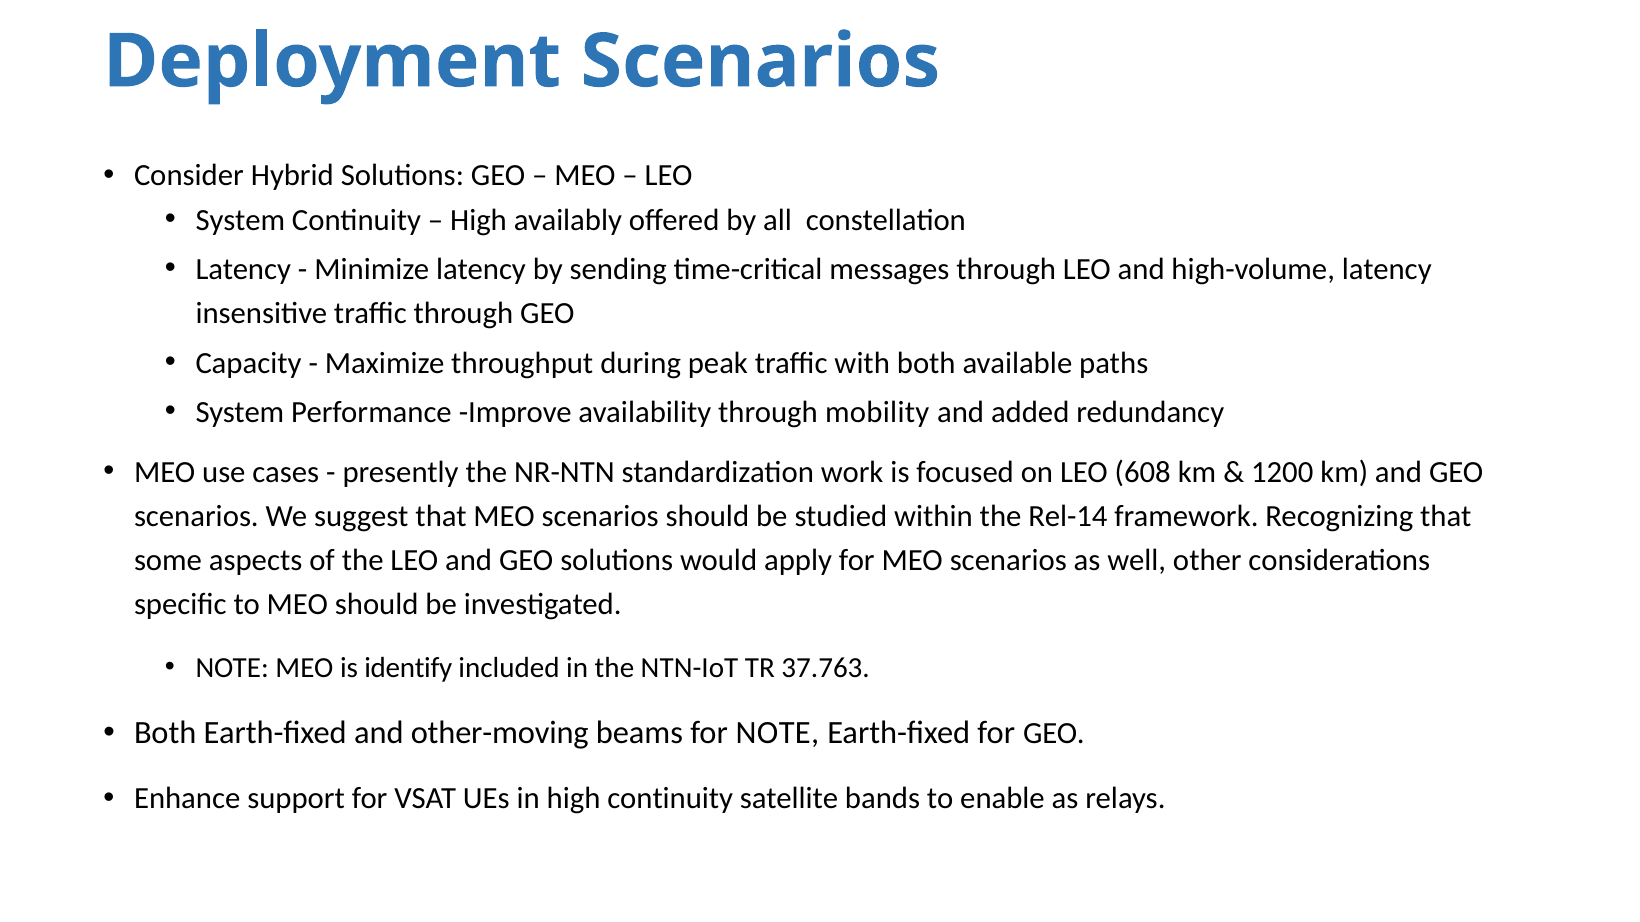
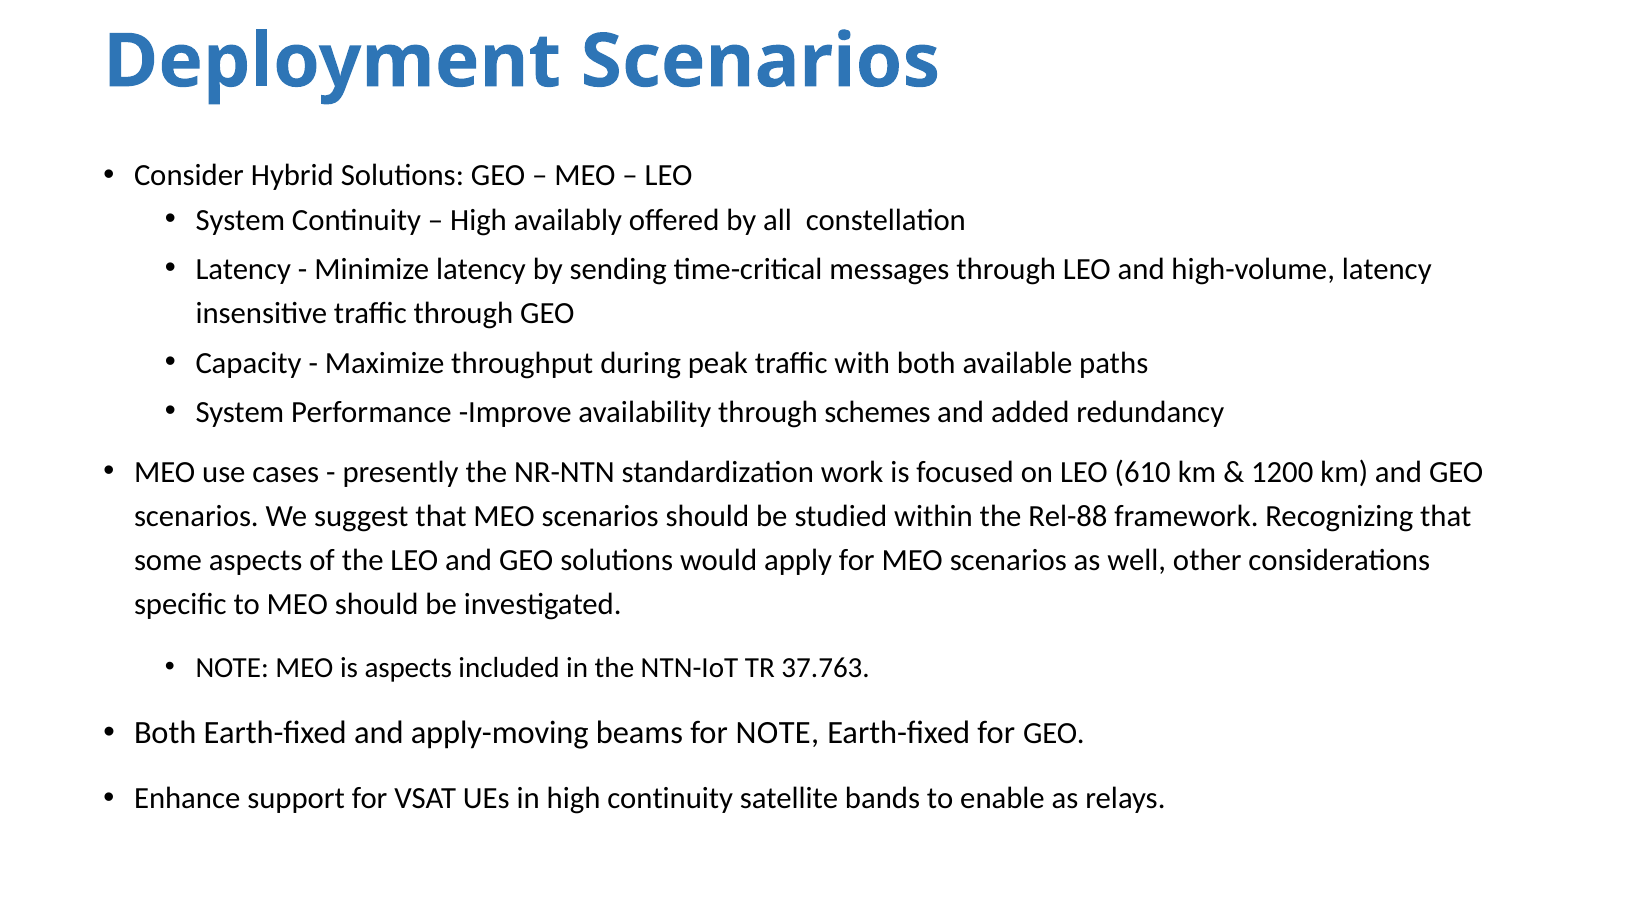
mobility: mobility -> schemes
608: 608 -> 610
Rel-14: Rel-14 -> Rel-88
is identify: identify -> aspects
other-moving: other-moving -> apply-moving
